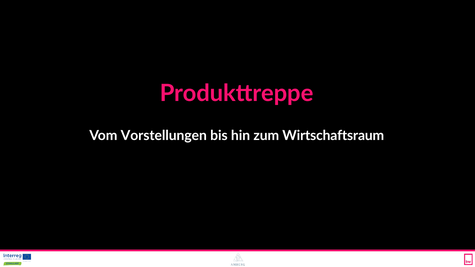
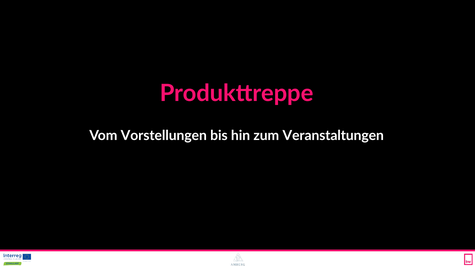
Wirtschaftsraum: Wirtschaftsraum -> Veranstaltungen
